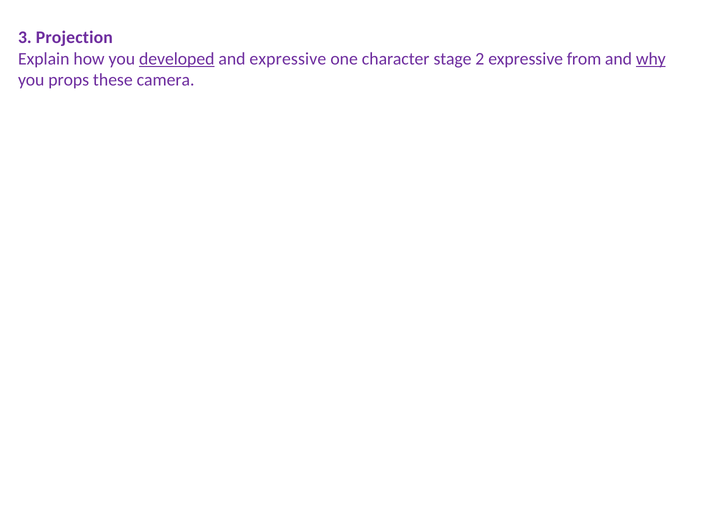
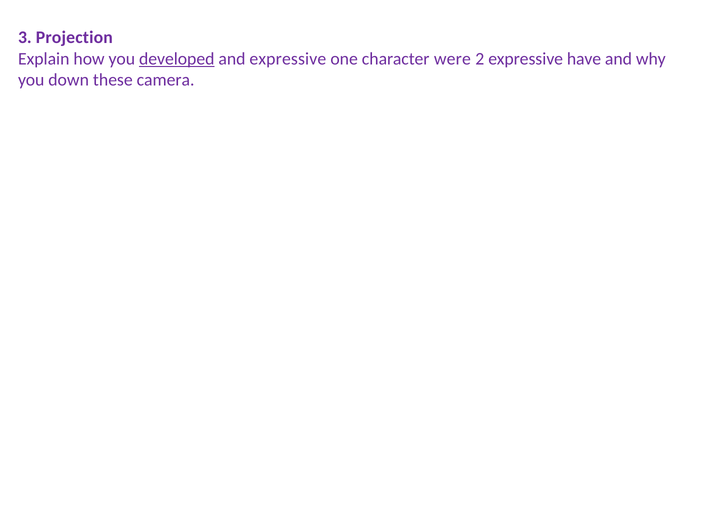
stage: stage -> were
from: from -> have
why underline: present -> none
props: props -> down
